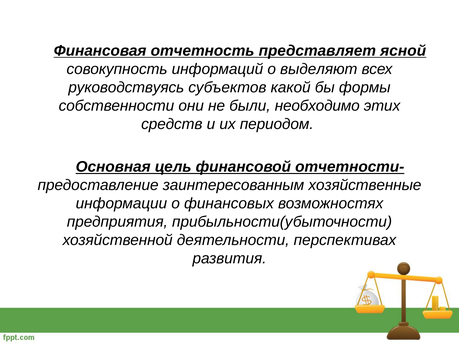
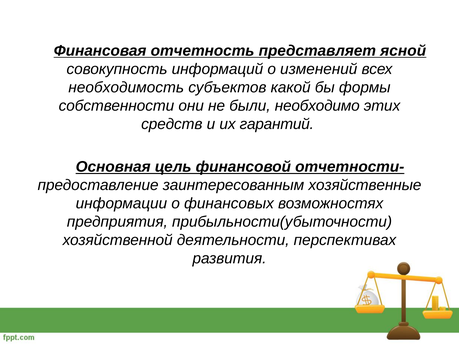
выделяют: выделяют -> изменений
руководствуясь: руководствуясь -> необходимость
периодом: периодом -> гарантий
